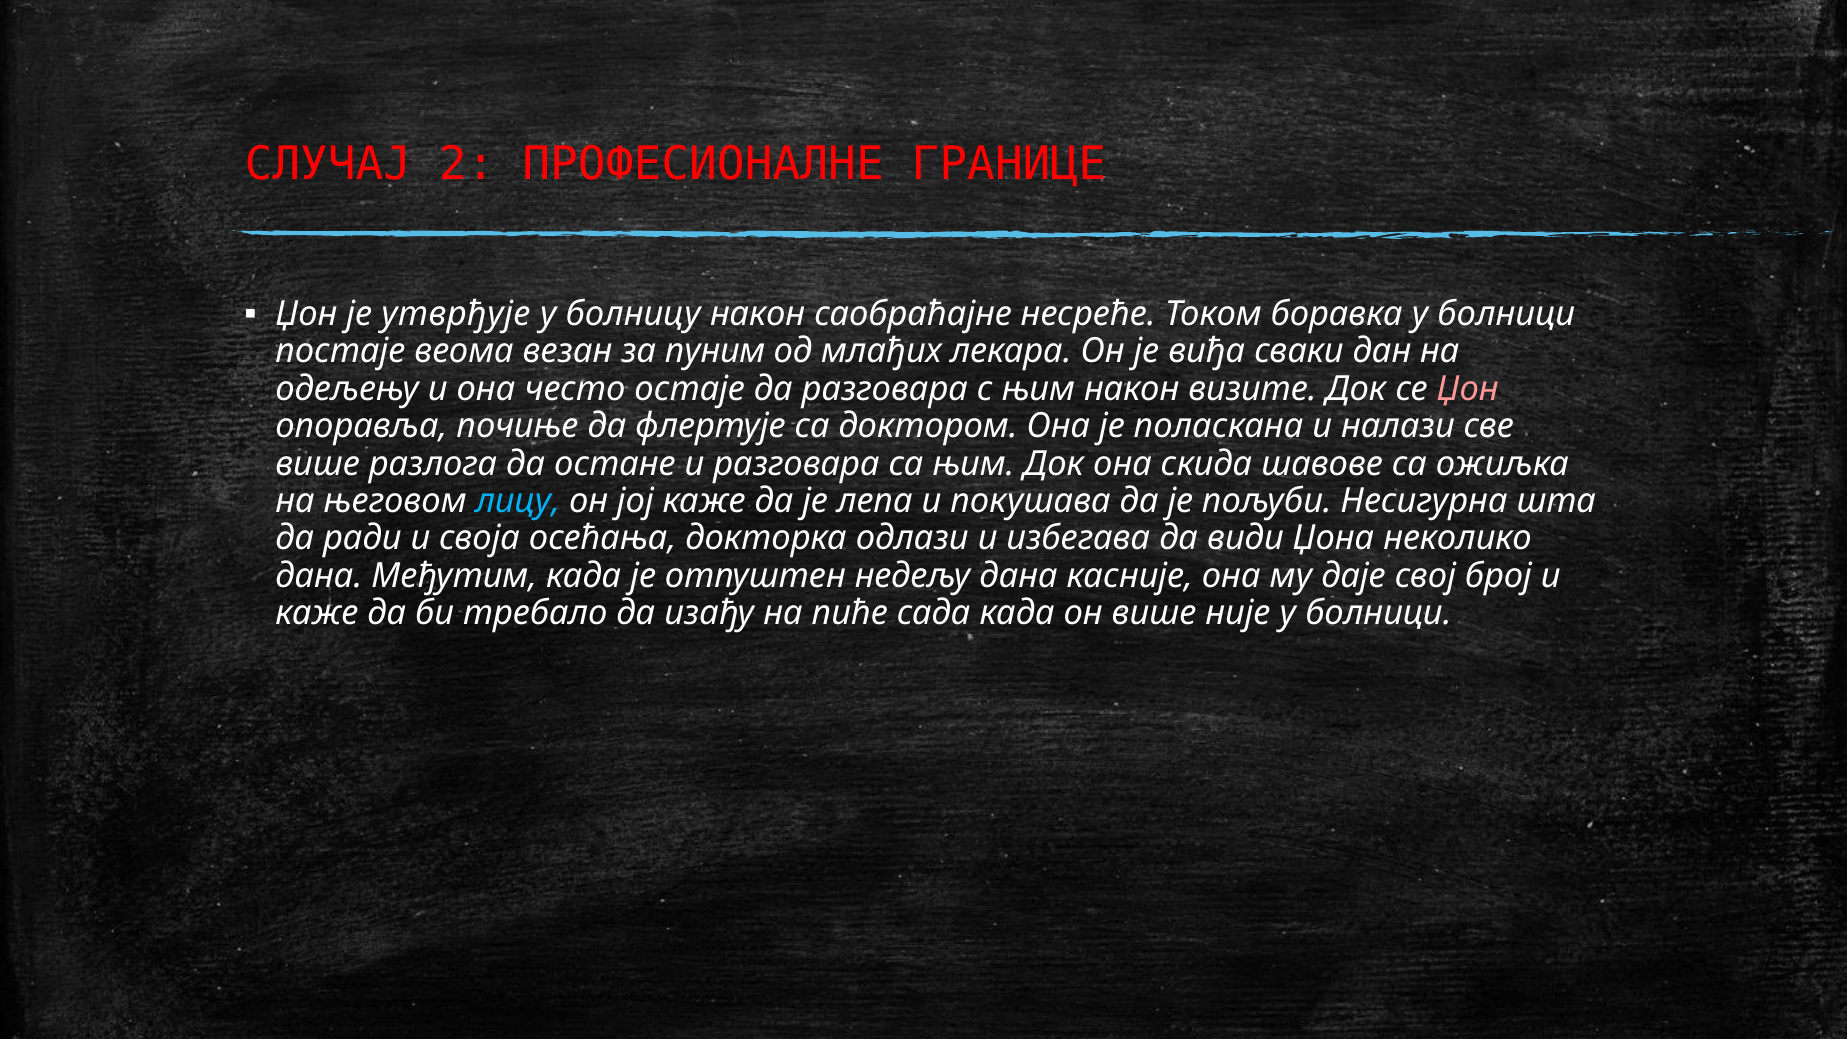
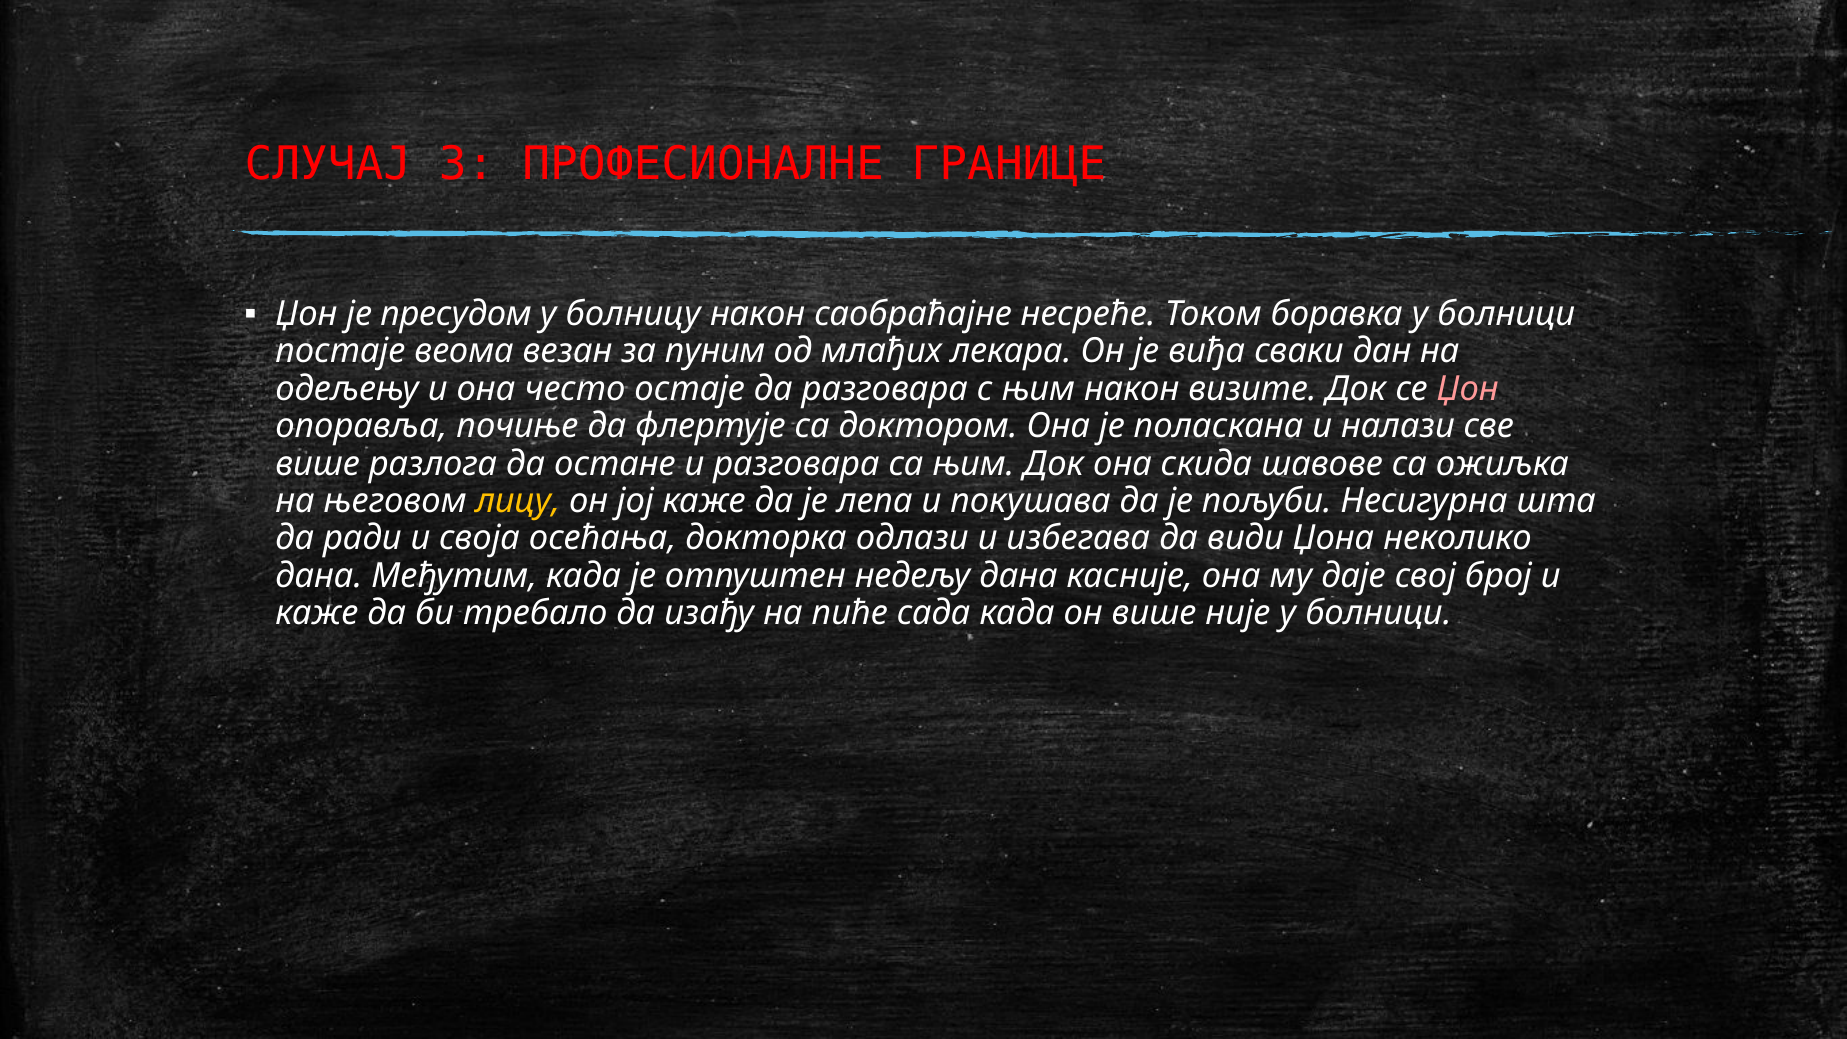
2: 2 -> 3
утврђује: утврђује -> пресудом
лицу colour: light blue -> yellow
